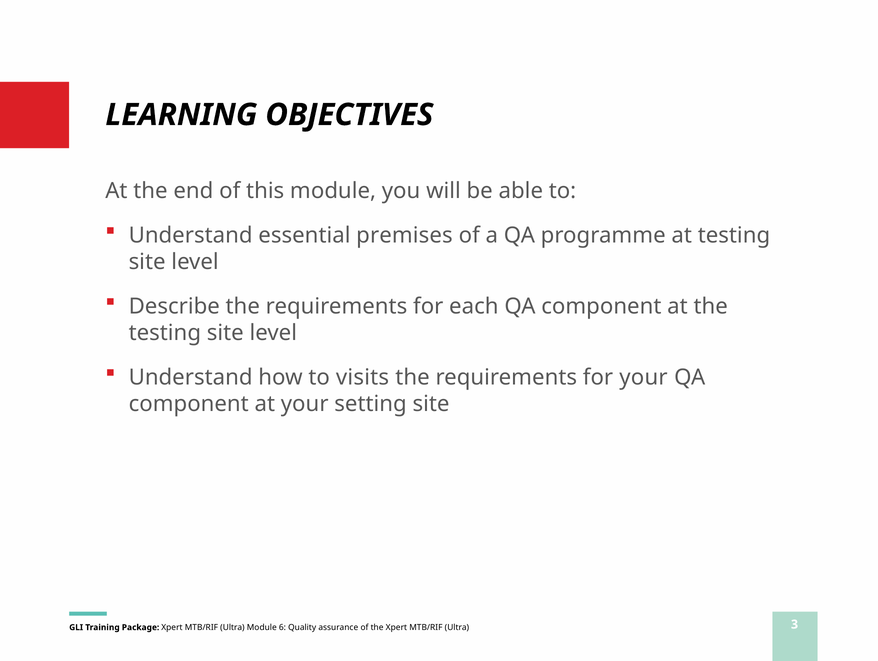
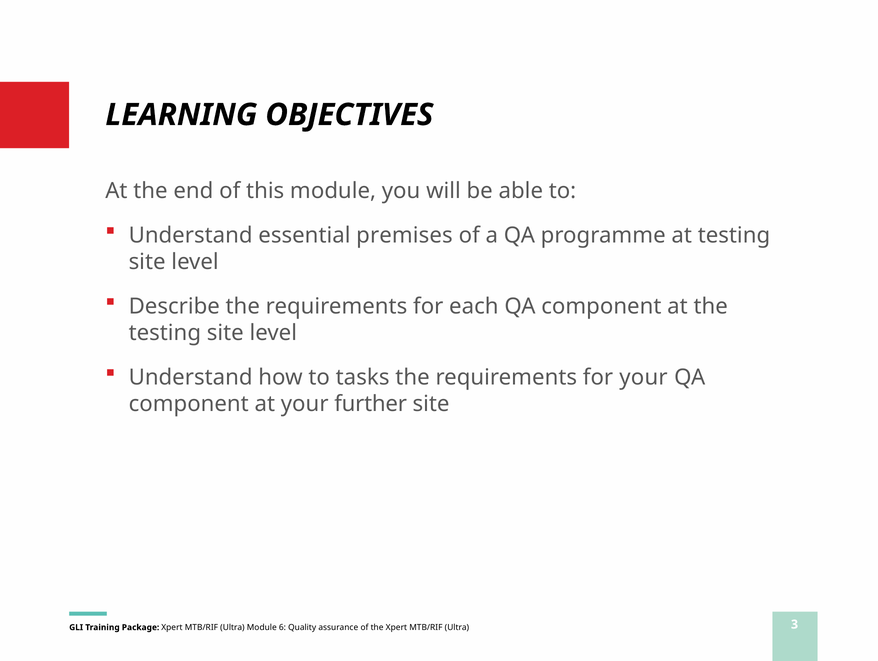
visits: visits -> tasks
setting: setting -> further
